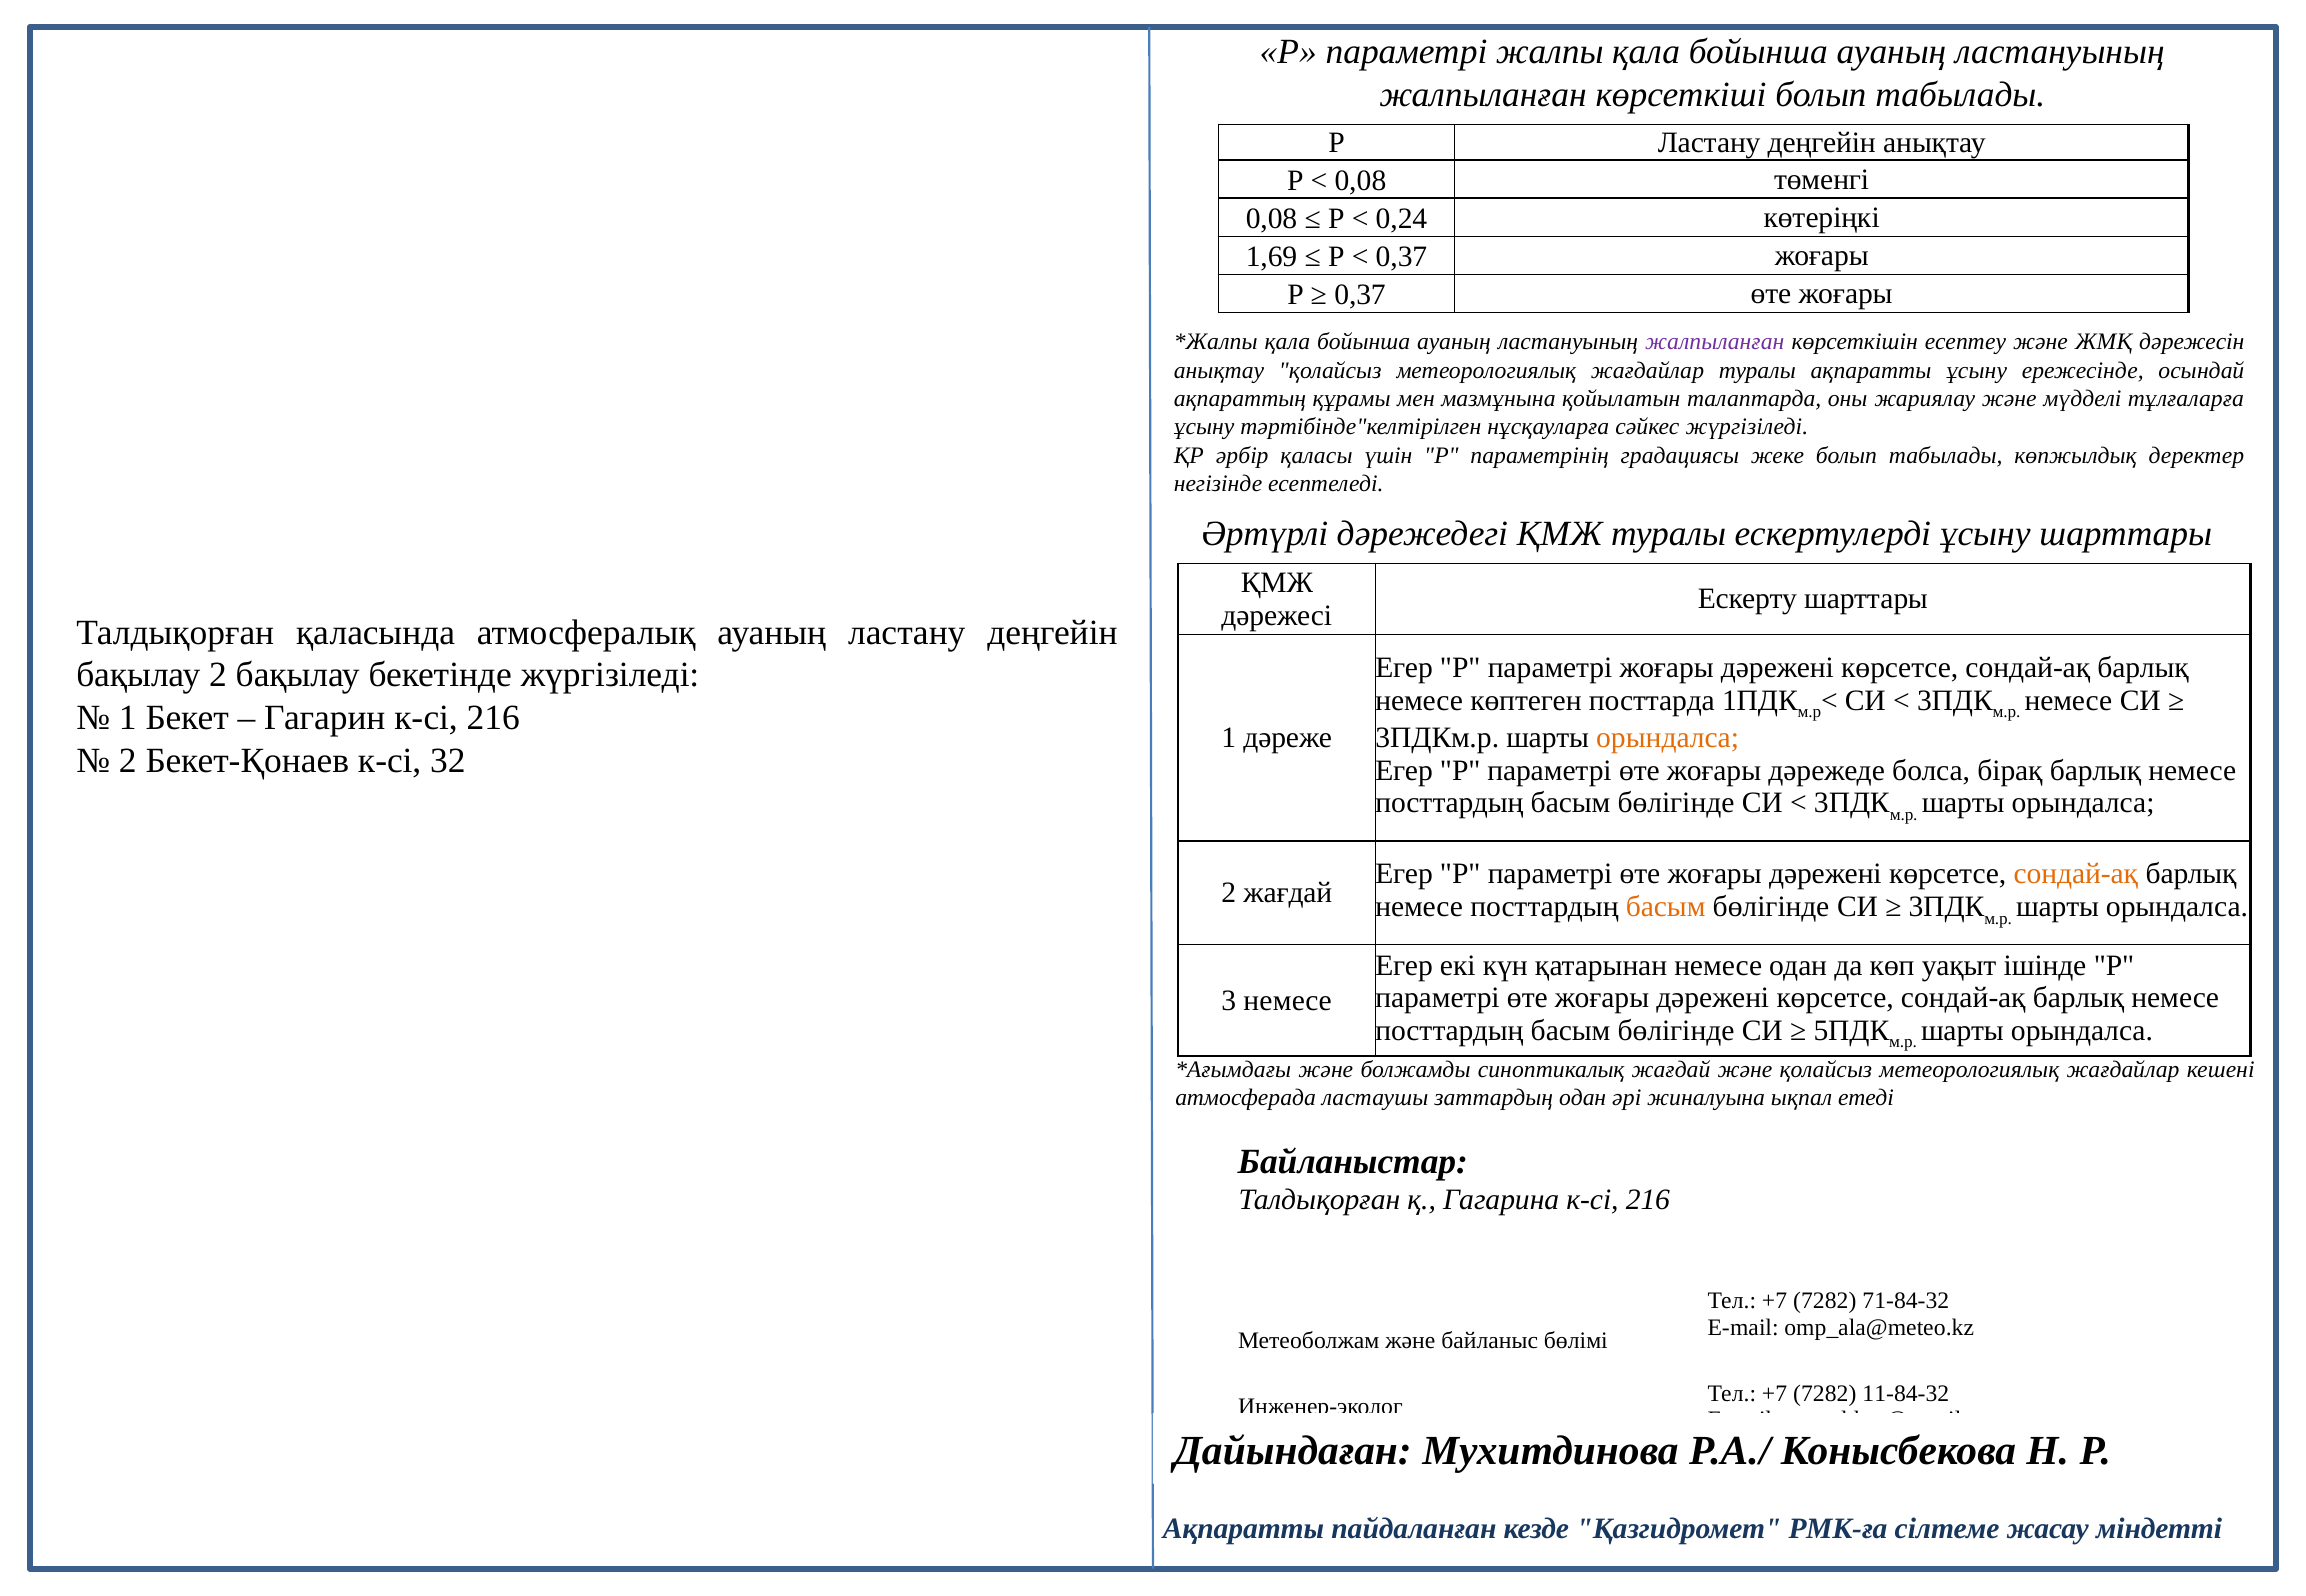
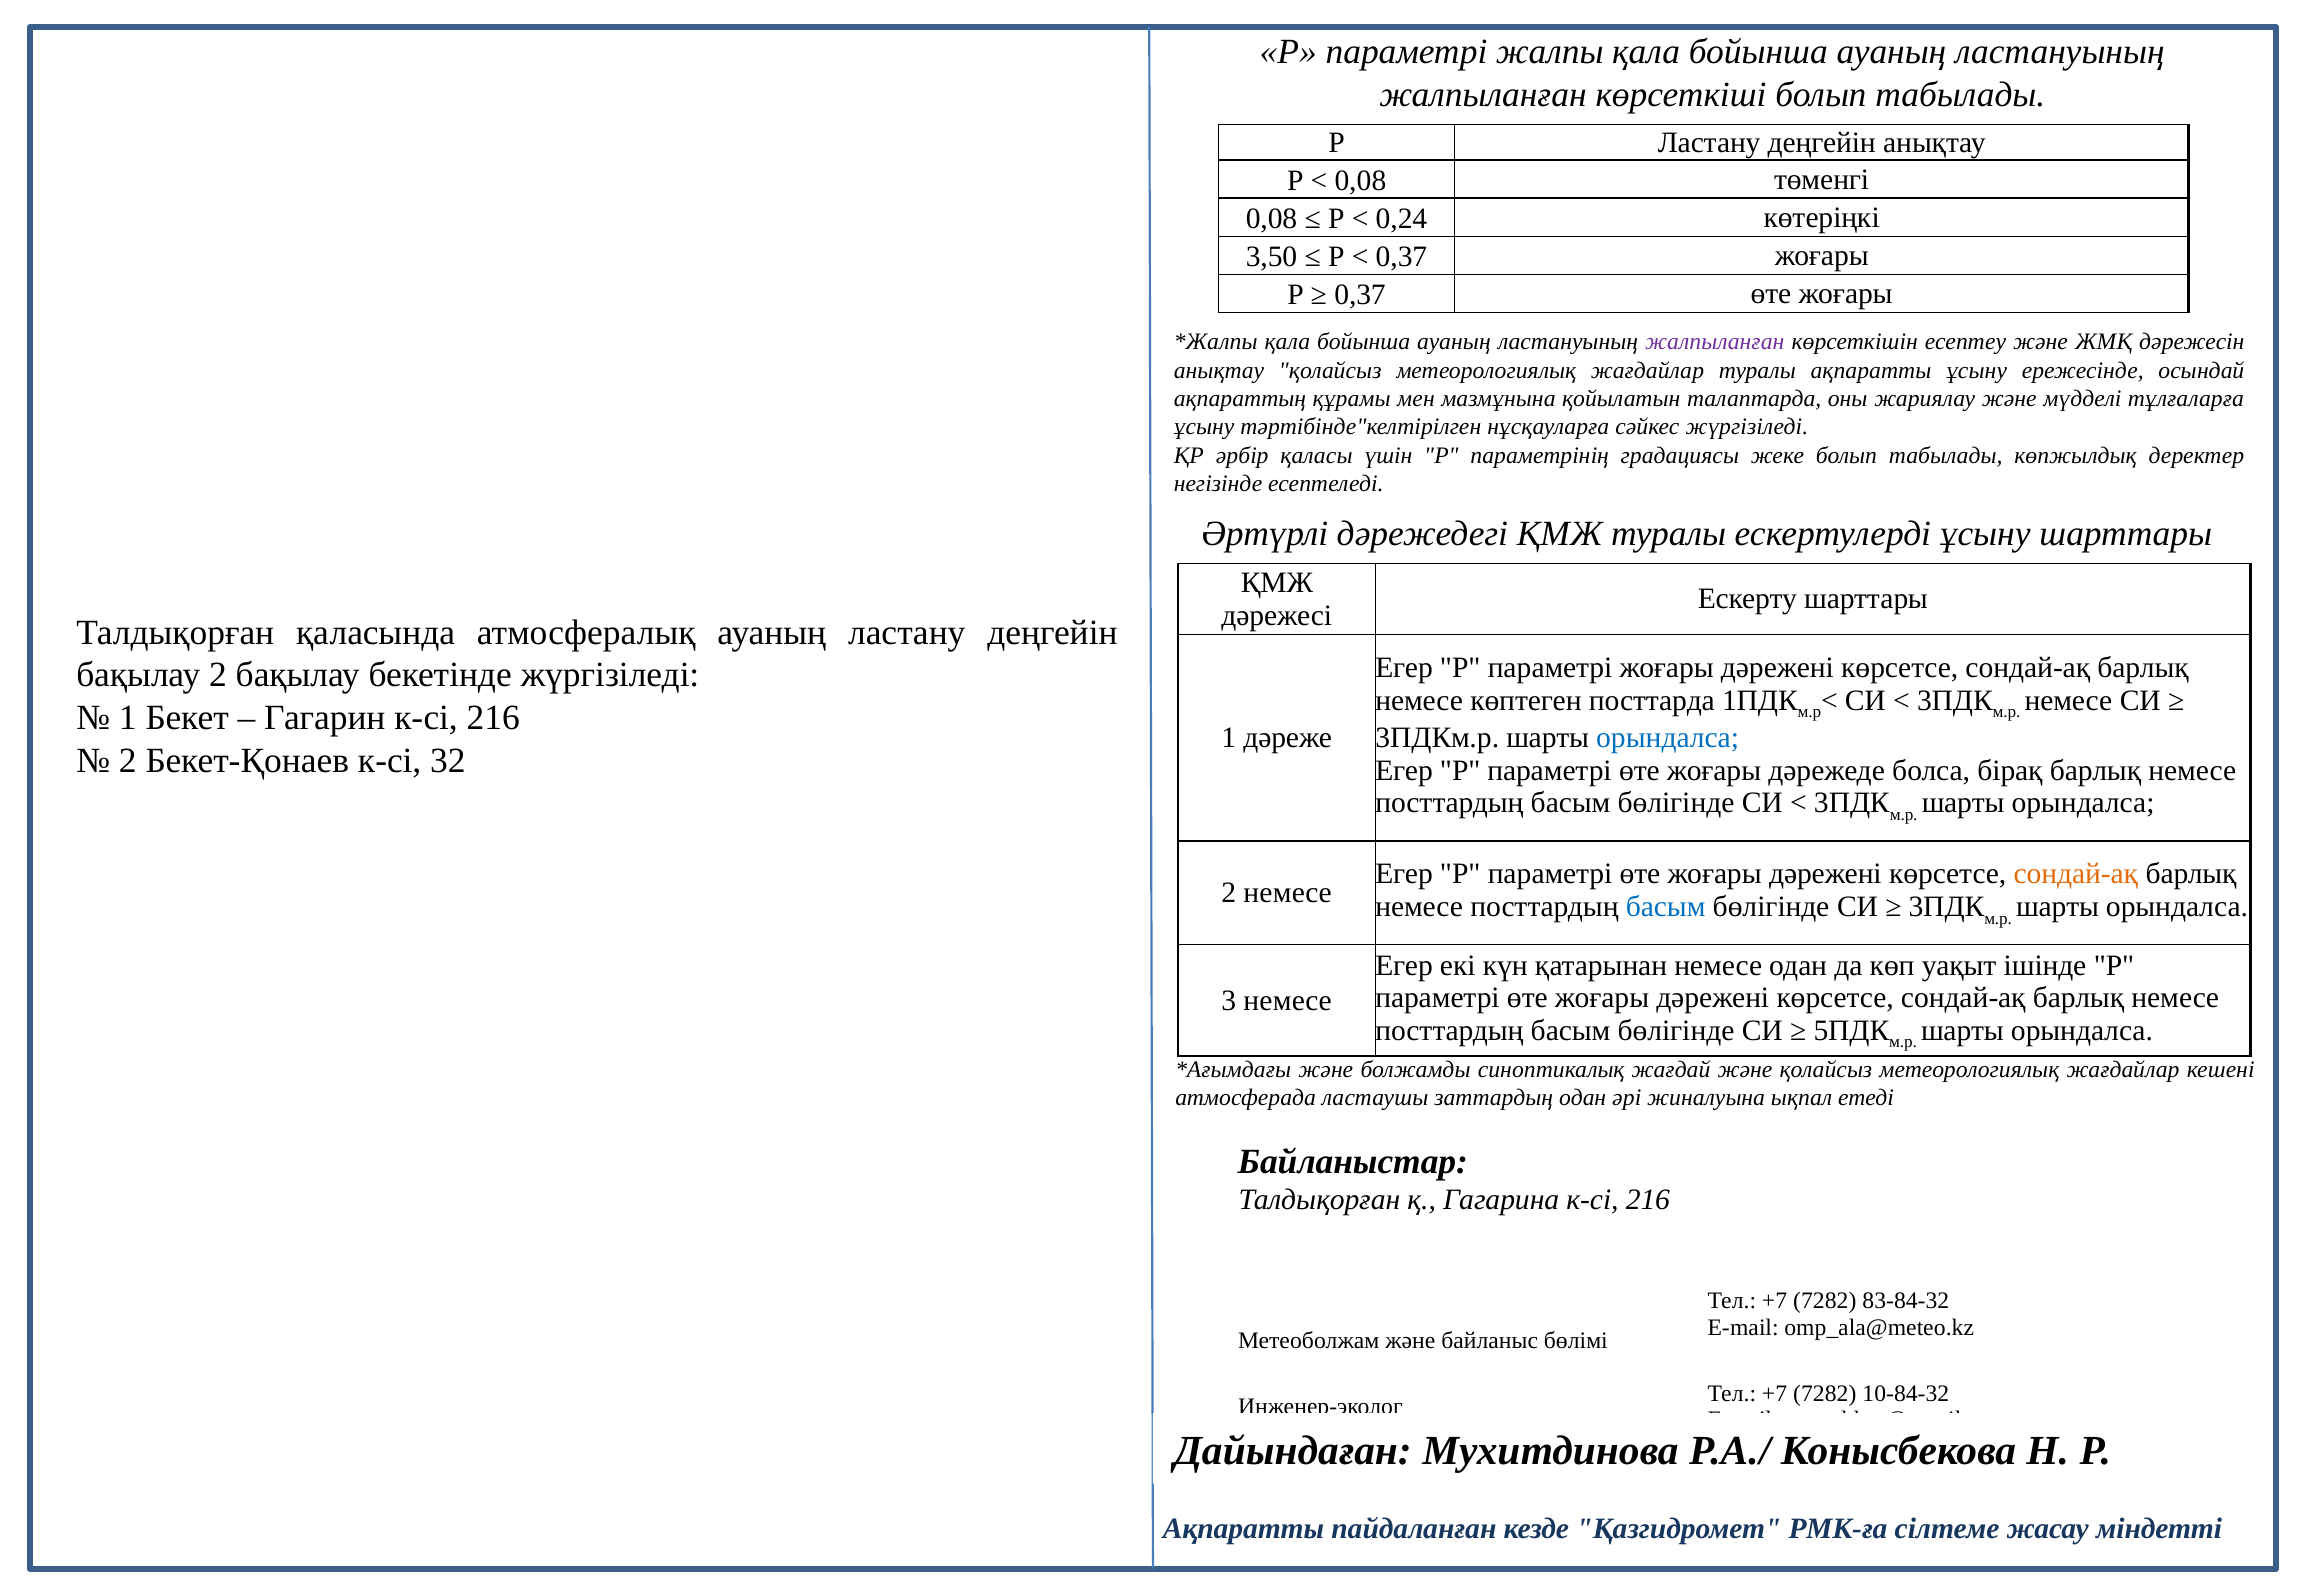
1,69: 1,69 -> 3,50
орындалса at (1668, 738) colour: orange -> blue
2 жағдай: жағдай -> немесе
басым at (1666, 907) colour: orange -> blue
71-84-32: 71-84-32 -> 83-84-32
11-84-32: 11-84-32 -> 10-84-32
